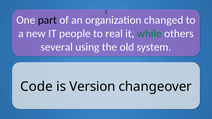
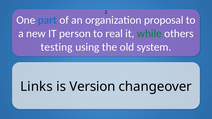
part colour: black -> blue
changed: changed -> proposal
people: people -> person
several: several -> testing
Code: Code -> Links
